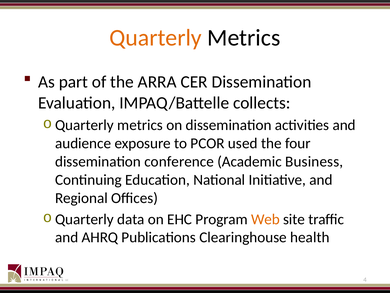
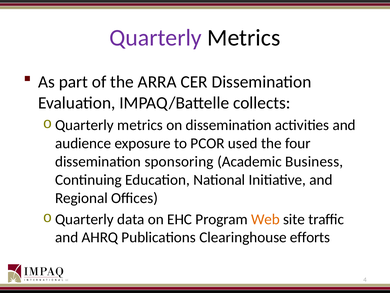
Quarterly at (156, 38) colour: orange -> purple
conference: conference -> sponsoring
health: health -> efforts
